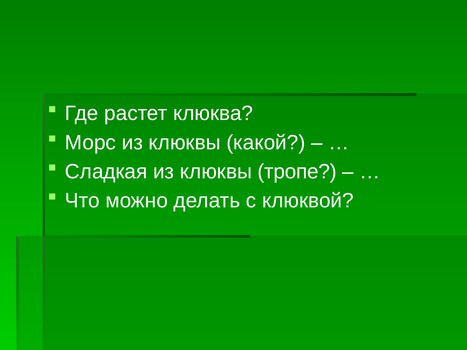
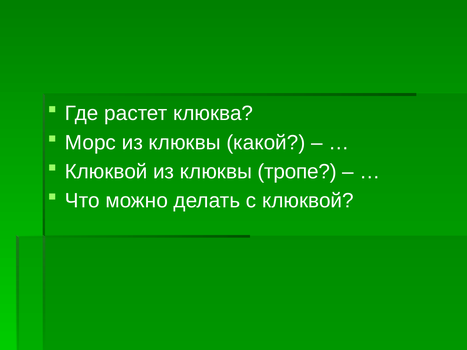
Сладкая at (106, 172): Сладкая -> Клюквой
